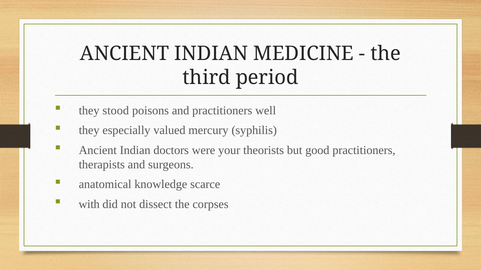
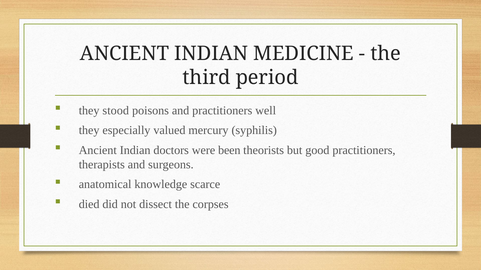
your: your -> been
with: with -> died
